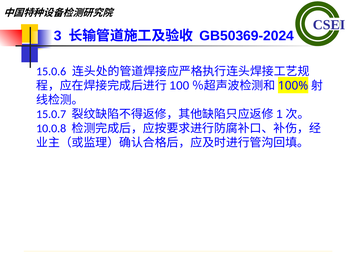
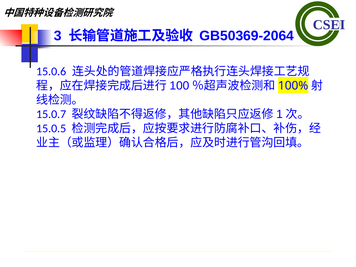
GB50369-2024: GB50369-2024 -> GB50369-2064
10.0.8: 10.0.8 -> 15.0.5
